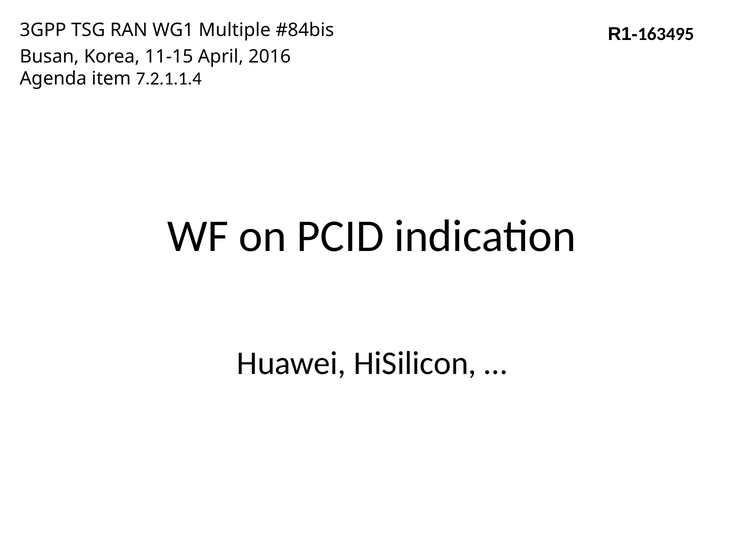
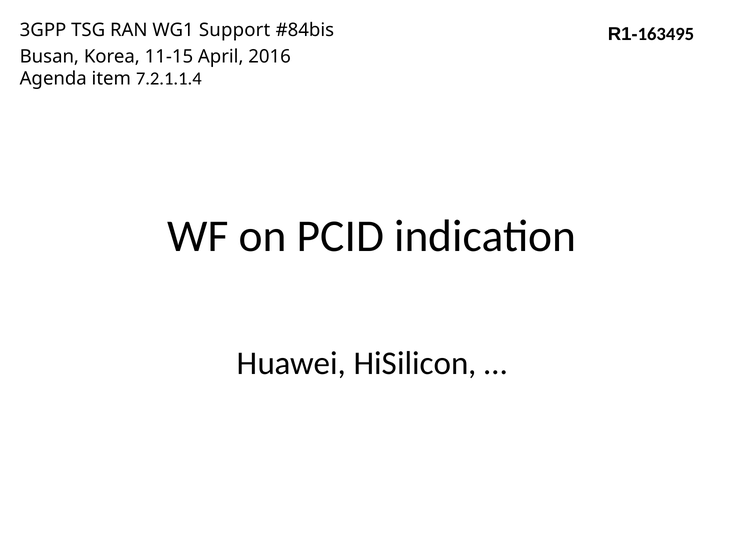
Multiple: Multiple -> Support
